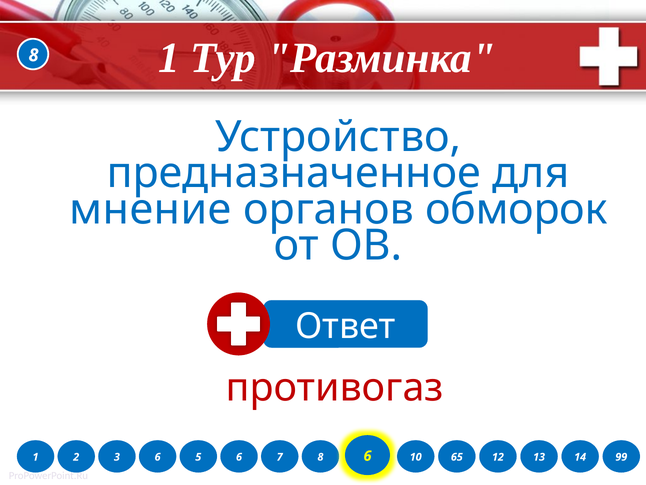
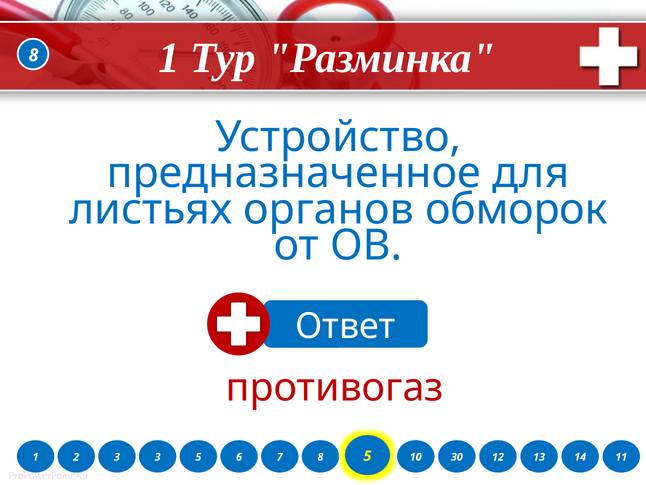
мнение: мнение -> листьях
3 6: 6 -> 3
8 6: 6 -> 5
65: 65 -> 30
99: 99 -> 11
